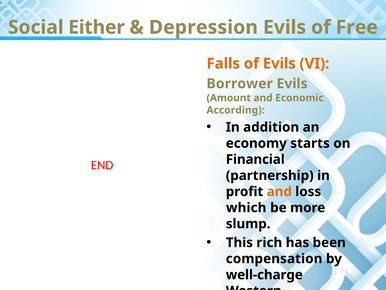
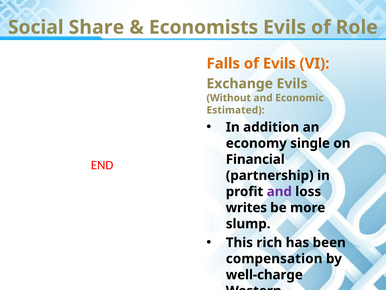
Either: Either -> Share
Depression at (203, 27): Depression -> Economists
Free: Free -> Role
Borrower: Borrower -> Exchange
Amount: Amount -> Without
According: According -> Estimated
starts: starts -> single
and at (279, 191) colour: orange -> purple
which: which -> writes
